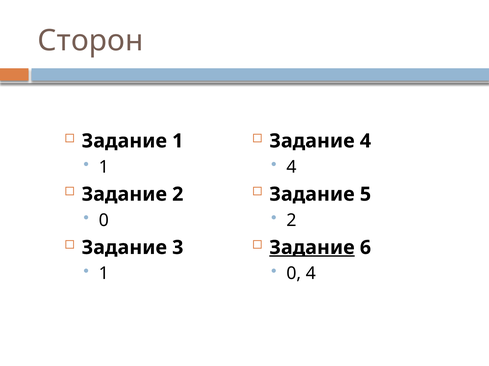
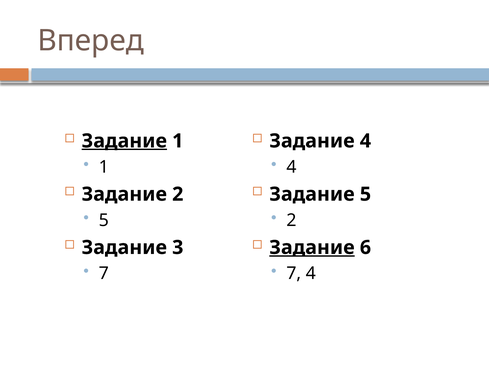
Сторон: Сторон -> Вперед
Задание at (124, 141) underline: none -> present
0 at (104, 221): 0 -> 5
1 at (104, 274): 1 -> 7
0 at (294, 274): 0 -> 7
